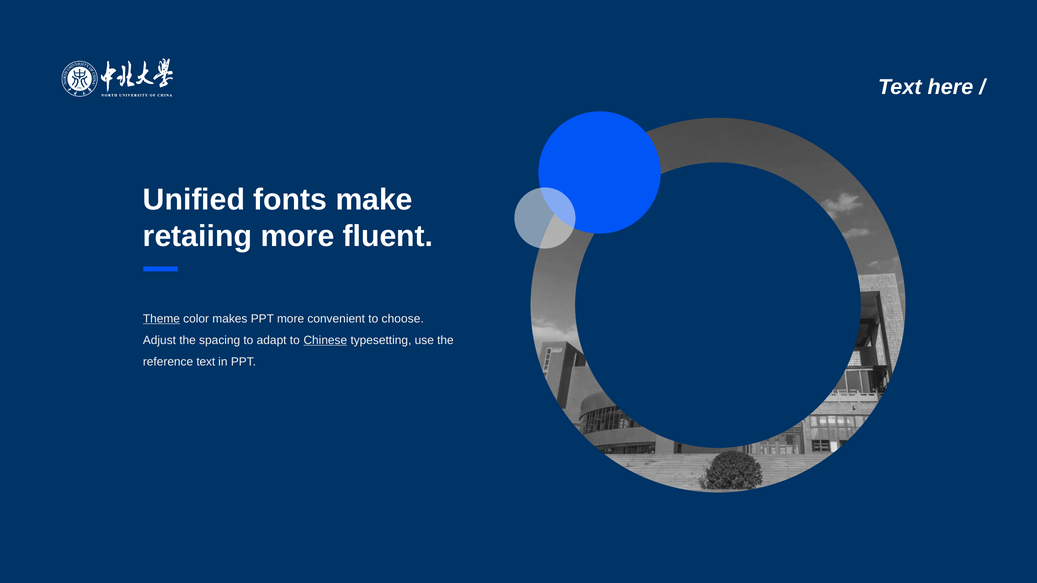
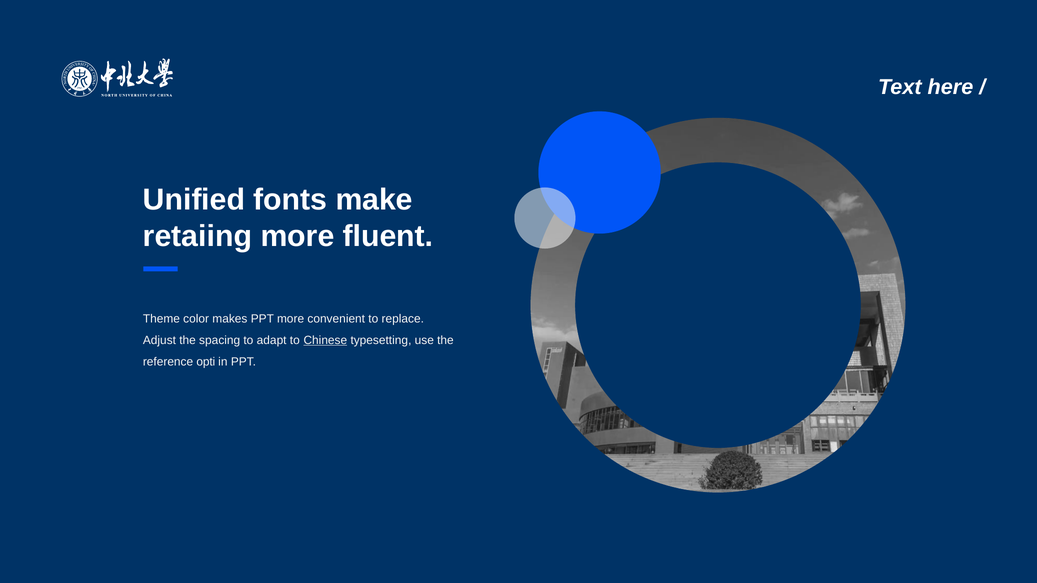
Theme underline: present -> none
choose: choose -> replace
reference text: text -> opti
